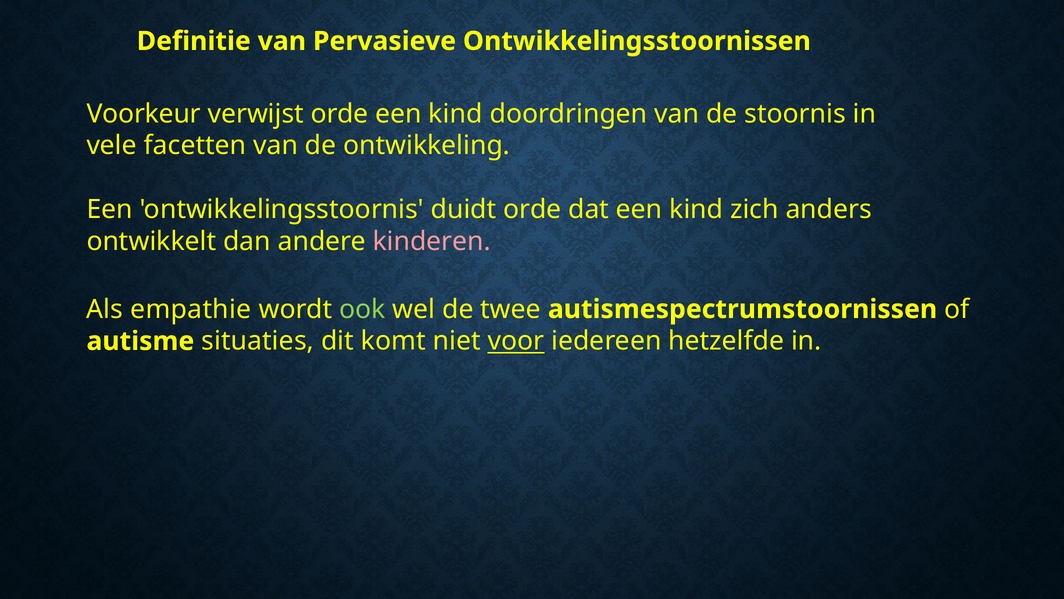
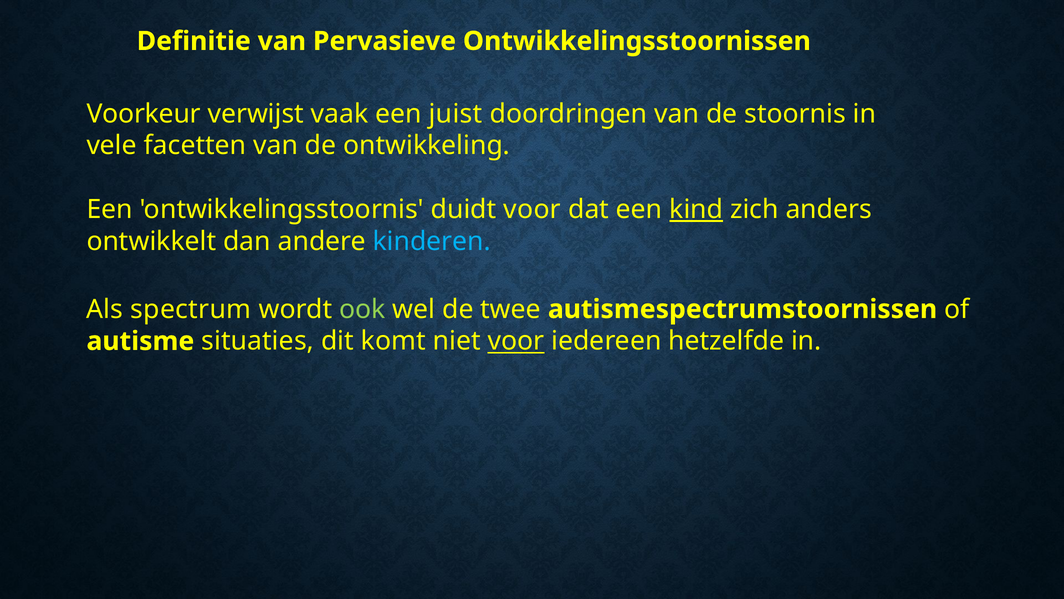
verwijst orde: orde -> vaak
kind at (456, 114): kind -> juist
duidt orde: orde -> voor
kind at (696, 209) underline: none -> present
kinderen colour: pink -> light blue
empathie: empathie -> spectrum
